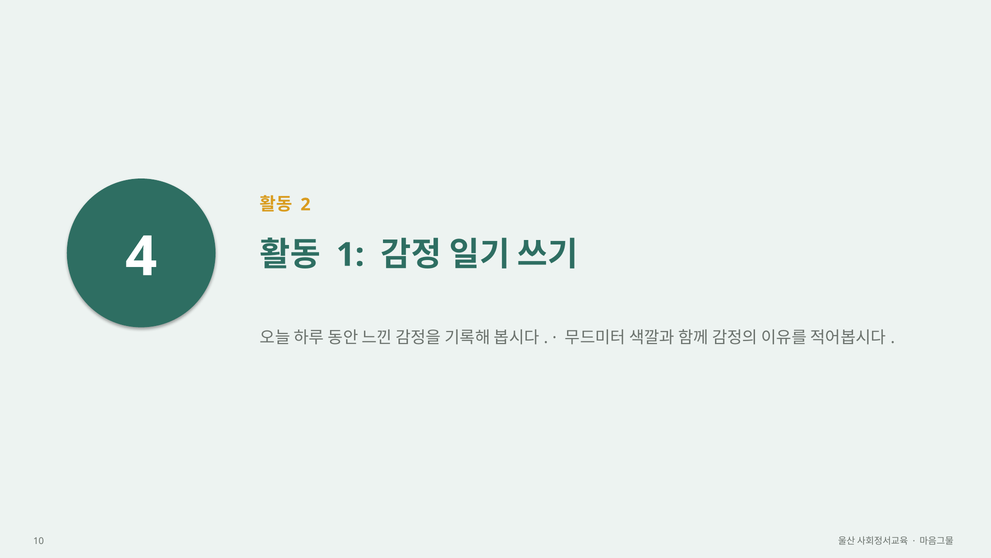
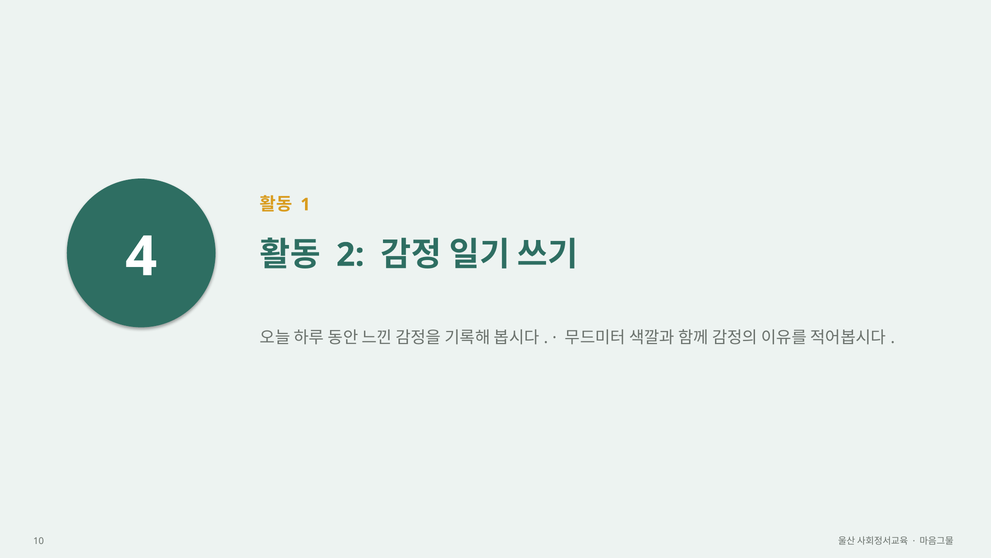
2: 2 -> 1
1: 1 -> 2
